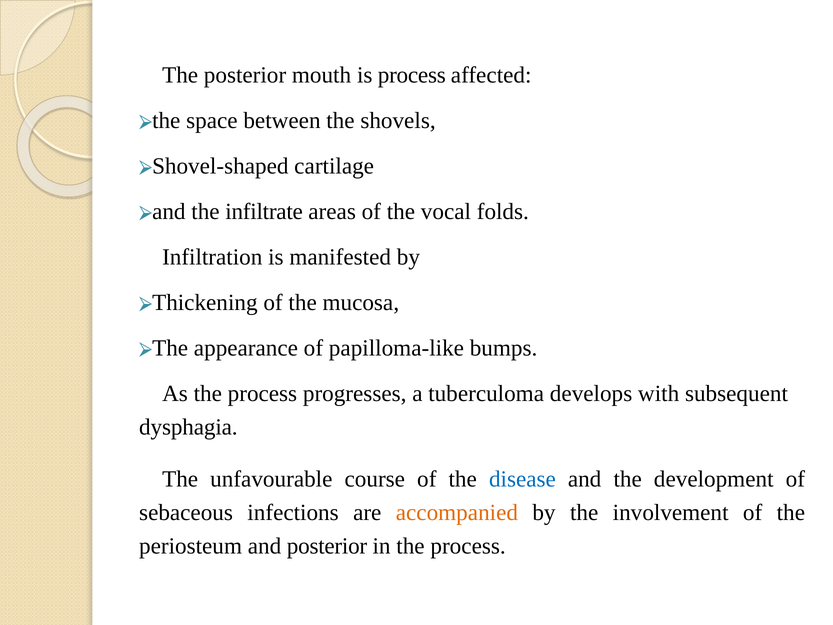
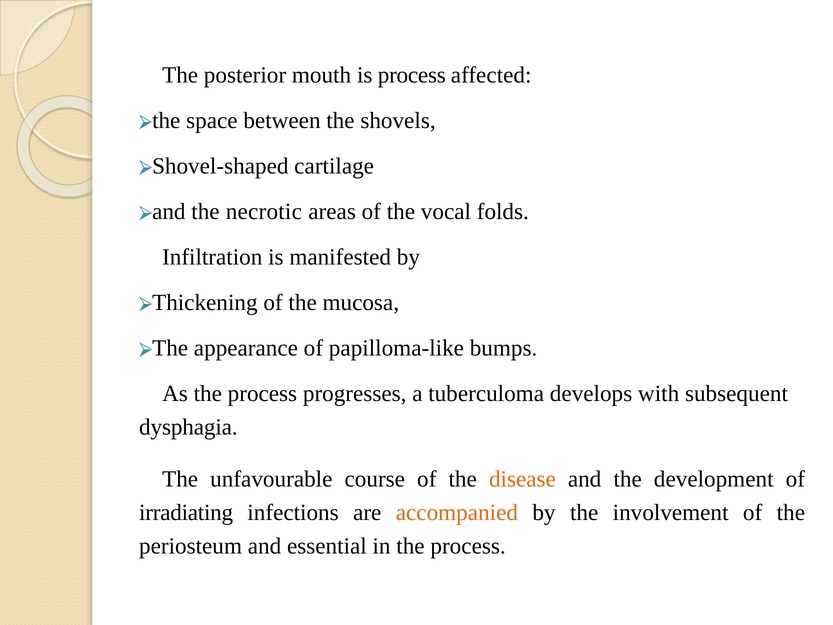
infiltrate: infiltrate -> necrotic
disease colour: blue -> orange
sebaceous: sebaceous -> irradiating
and posterior: posterior -> essential
